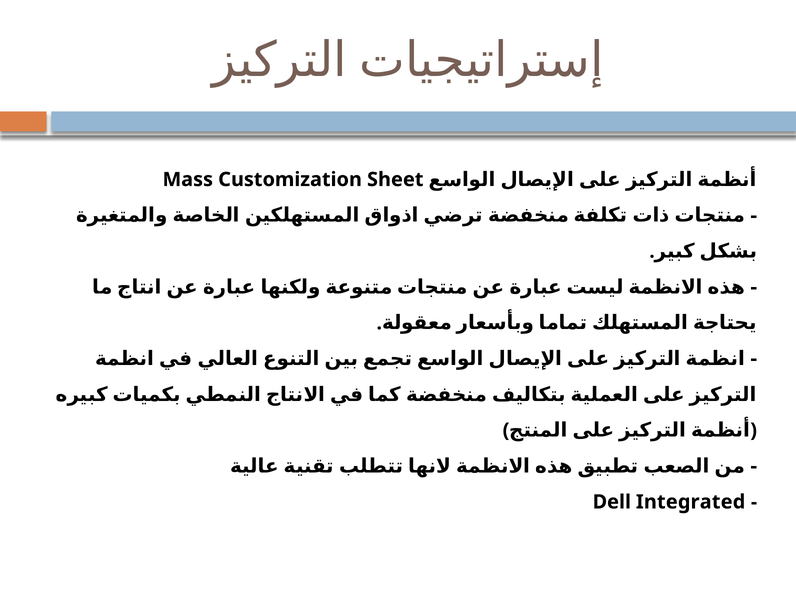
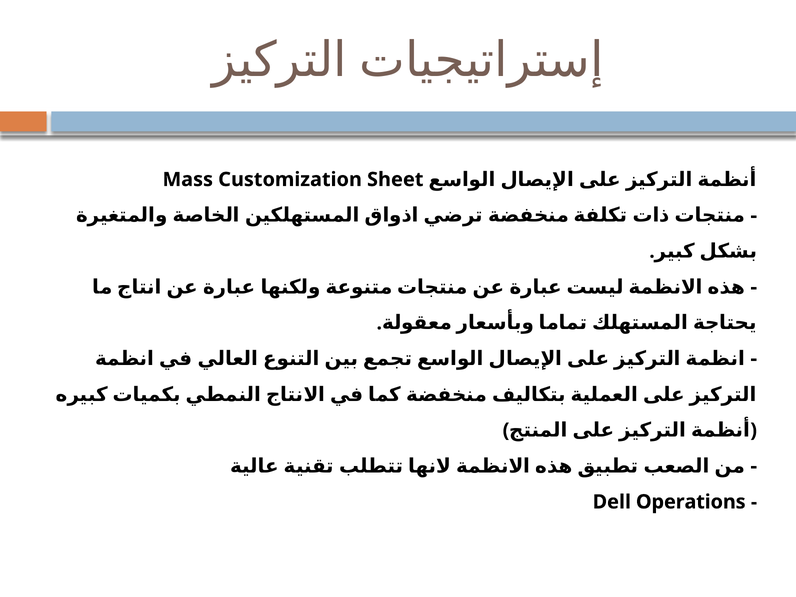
Integrated: Integrated -> Operations
